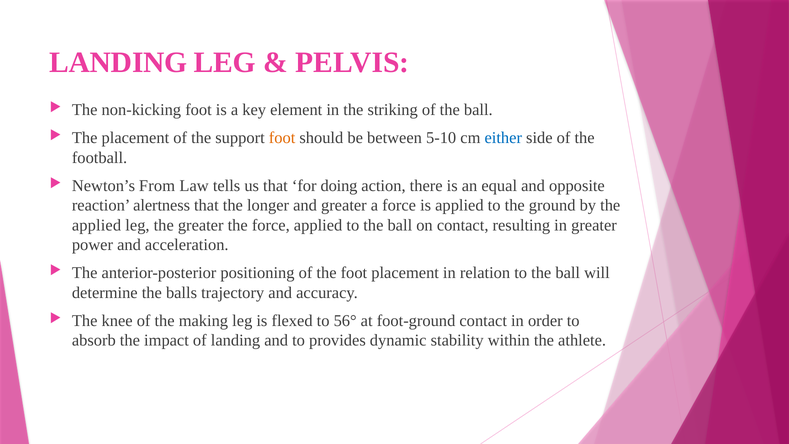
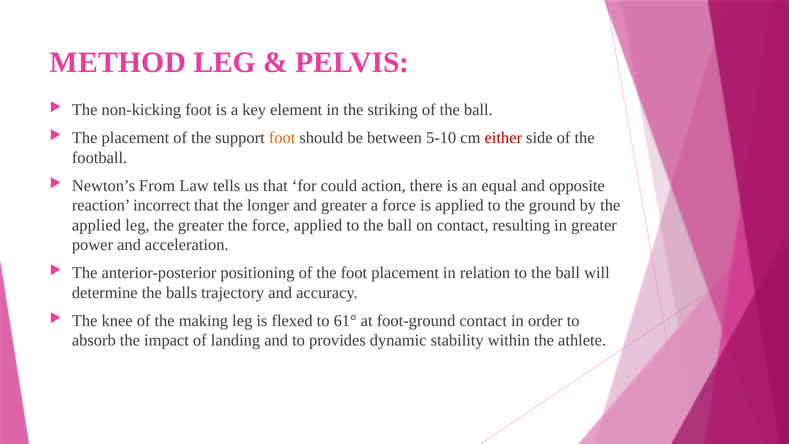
LANDING at (118, 62): LANDING -> METHOD
either colour: blue -> red
doing: doing -> could
alertness: alertness -> incorrect
56°: 56° -> 61°
